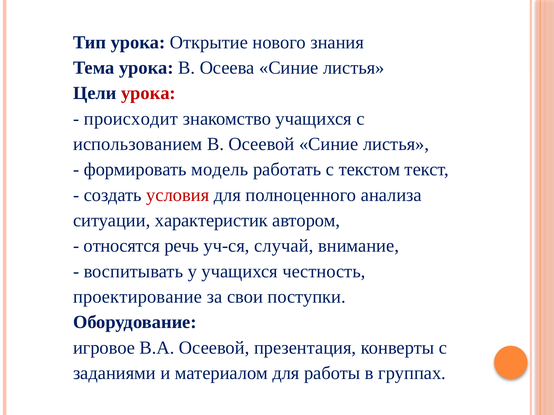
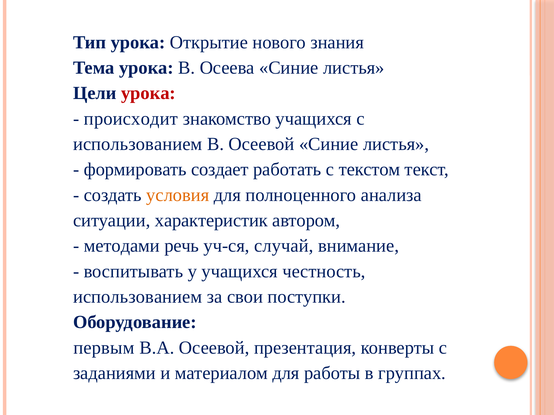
модель: модель -> создает
условия colour: red -> orange
относятся: относятся -> методами
проектирование at (138, 297): проектирование -> использованием
игровое: игровое -> первым
